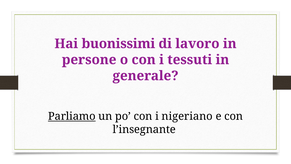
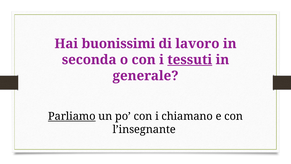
persone: persone -> seconda
tessuti underline: none -> present
nigeriano: nigeriano -> chiamano
